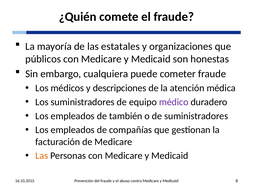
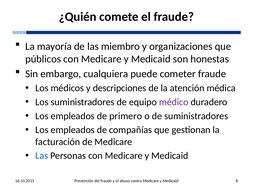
estatales: estatales -> miembro
también: también -> primero
Las at (42, 155) colour: orange -> blue
